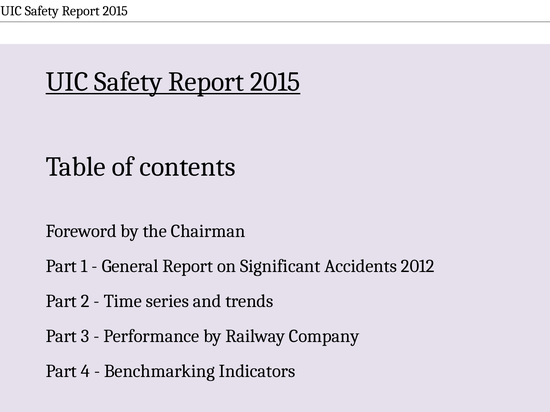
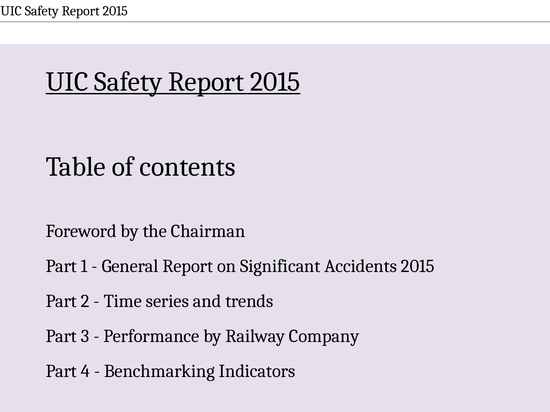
Accidents 2012: 2012 -> 2015
